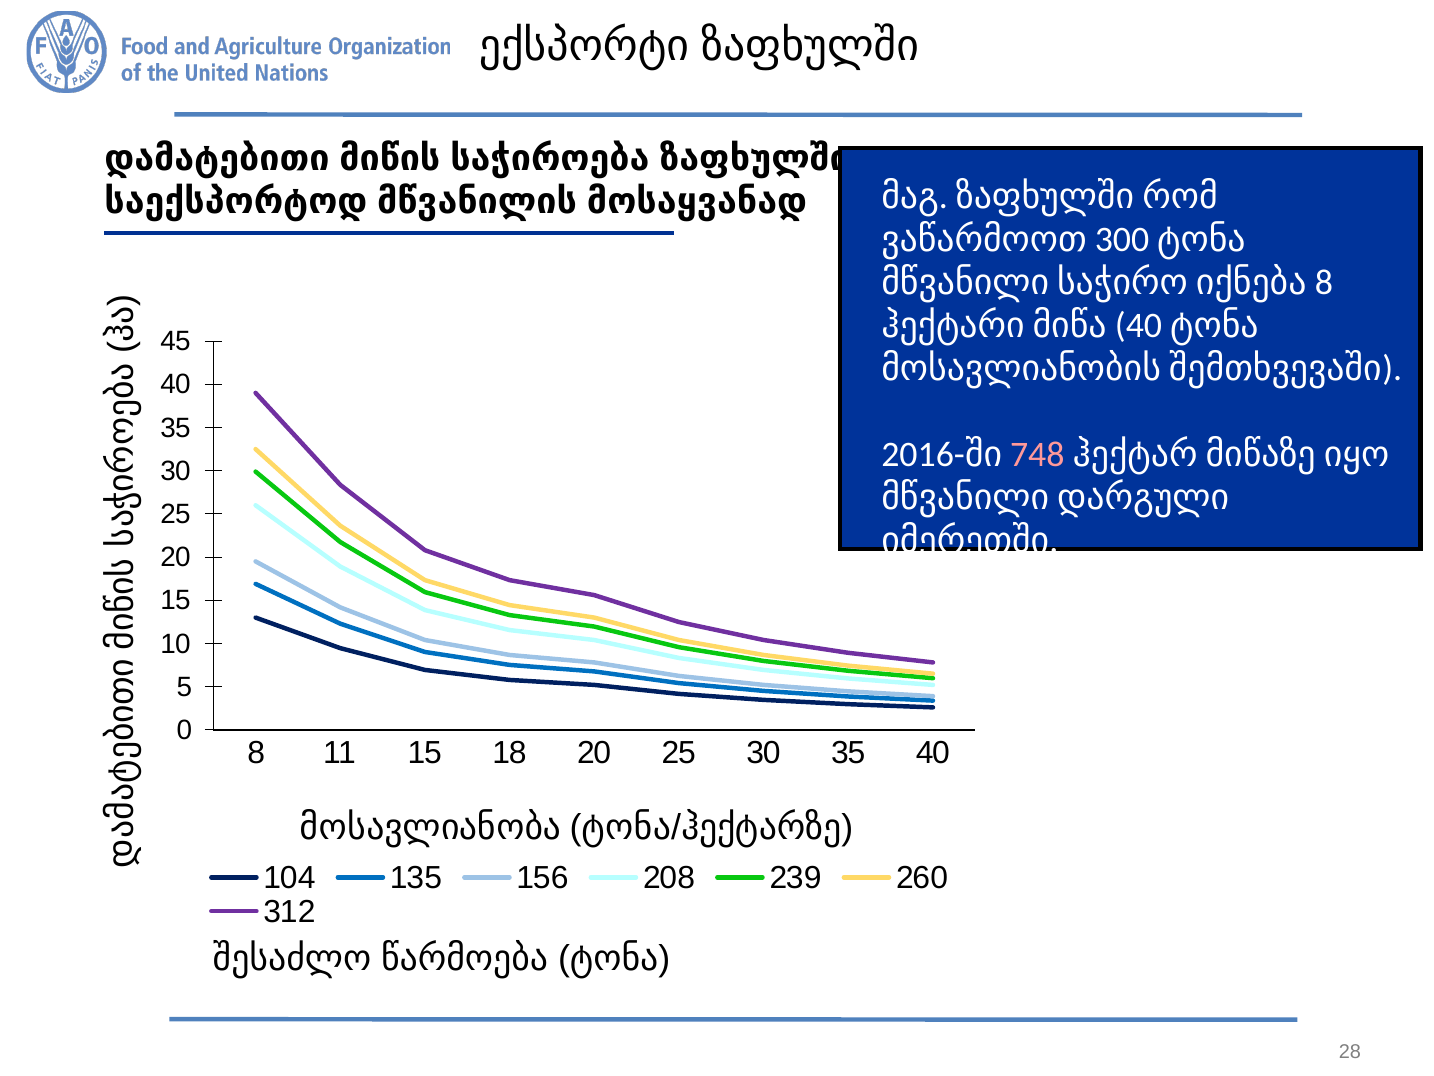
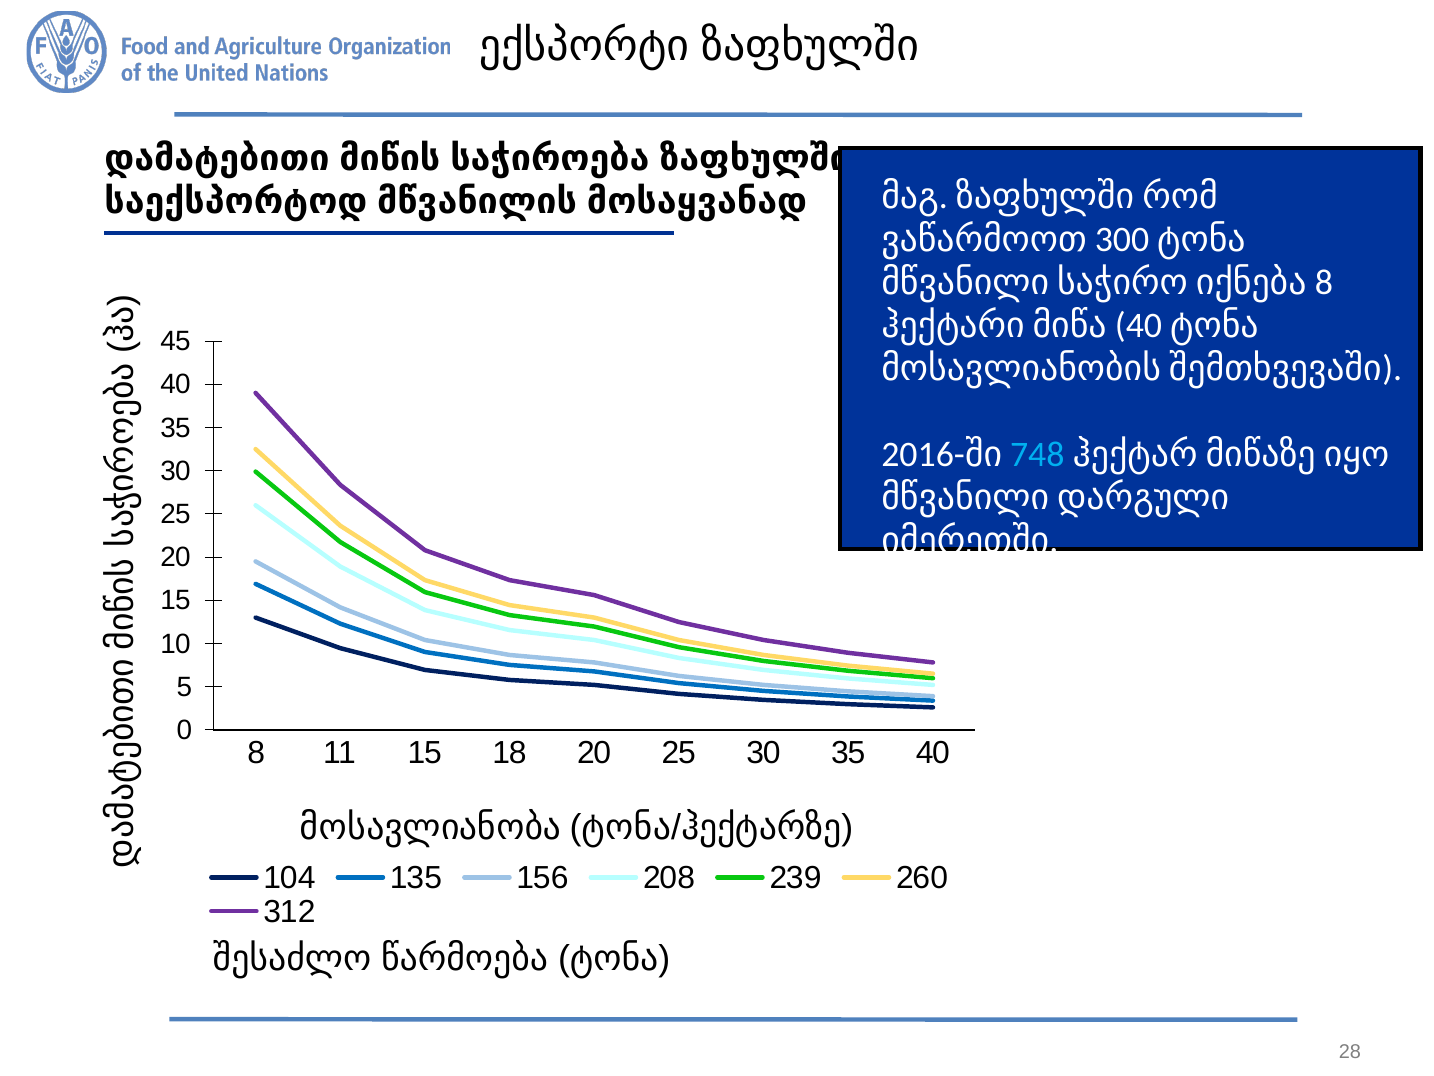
748 colour: pink -> light blue
